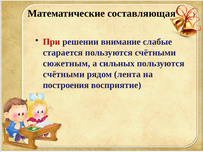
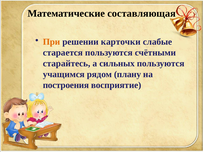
При colour: red -> orange
внимание: внимание -> карточки
сюжетным: сюжетным -> старайтесь
счётными at (64, 74): счётными -> учащимся
лента: лента -> плану
